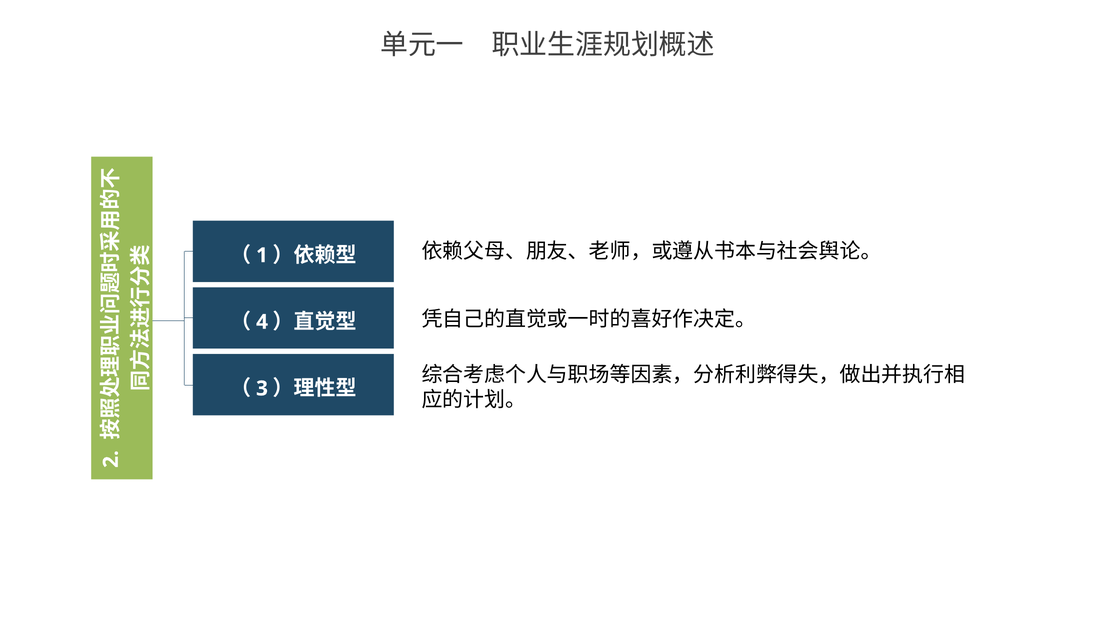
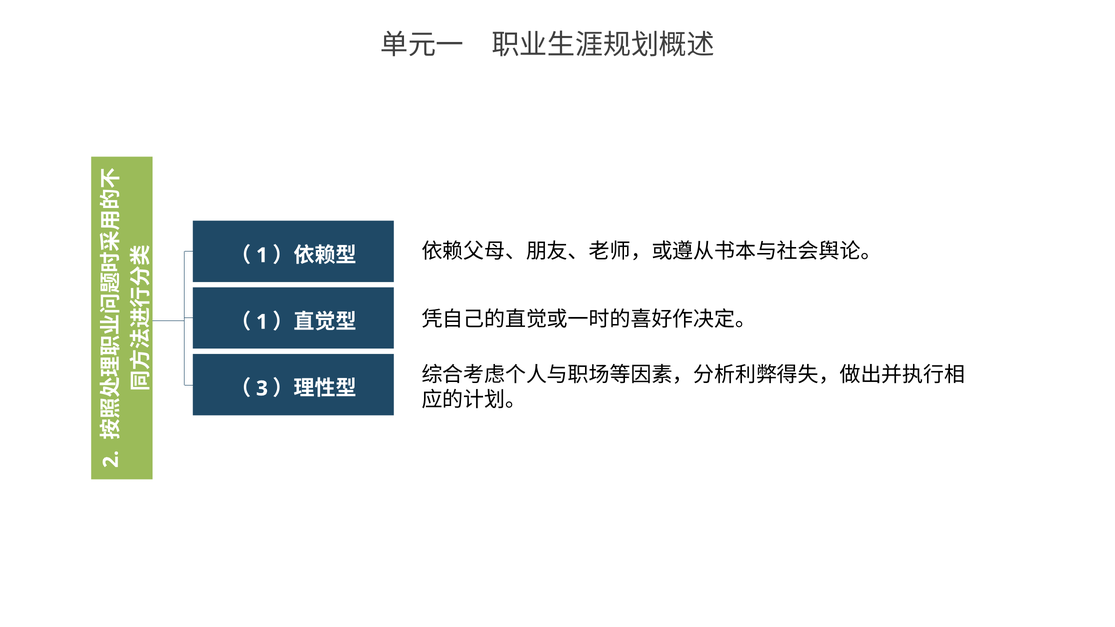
4 at (262, 322): 4 -> 1
